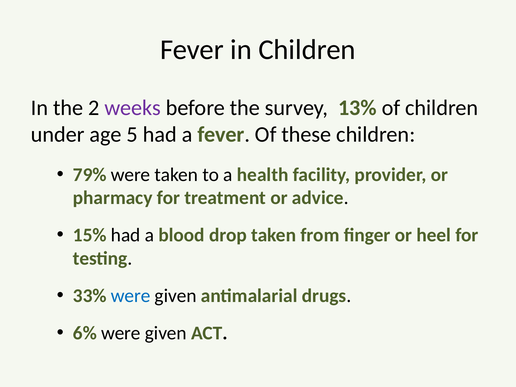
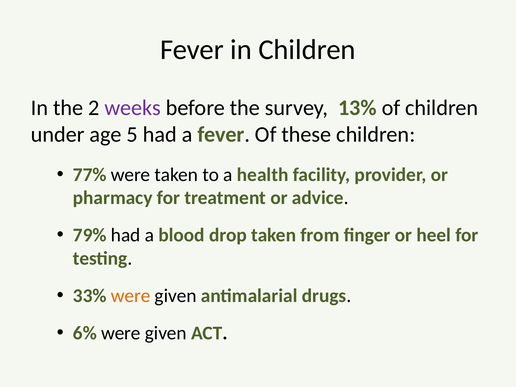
79%: 79% -> 77%
15%: 15% -> 79%
were at (131, 296) colour: blue -> orange
